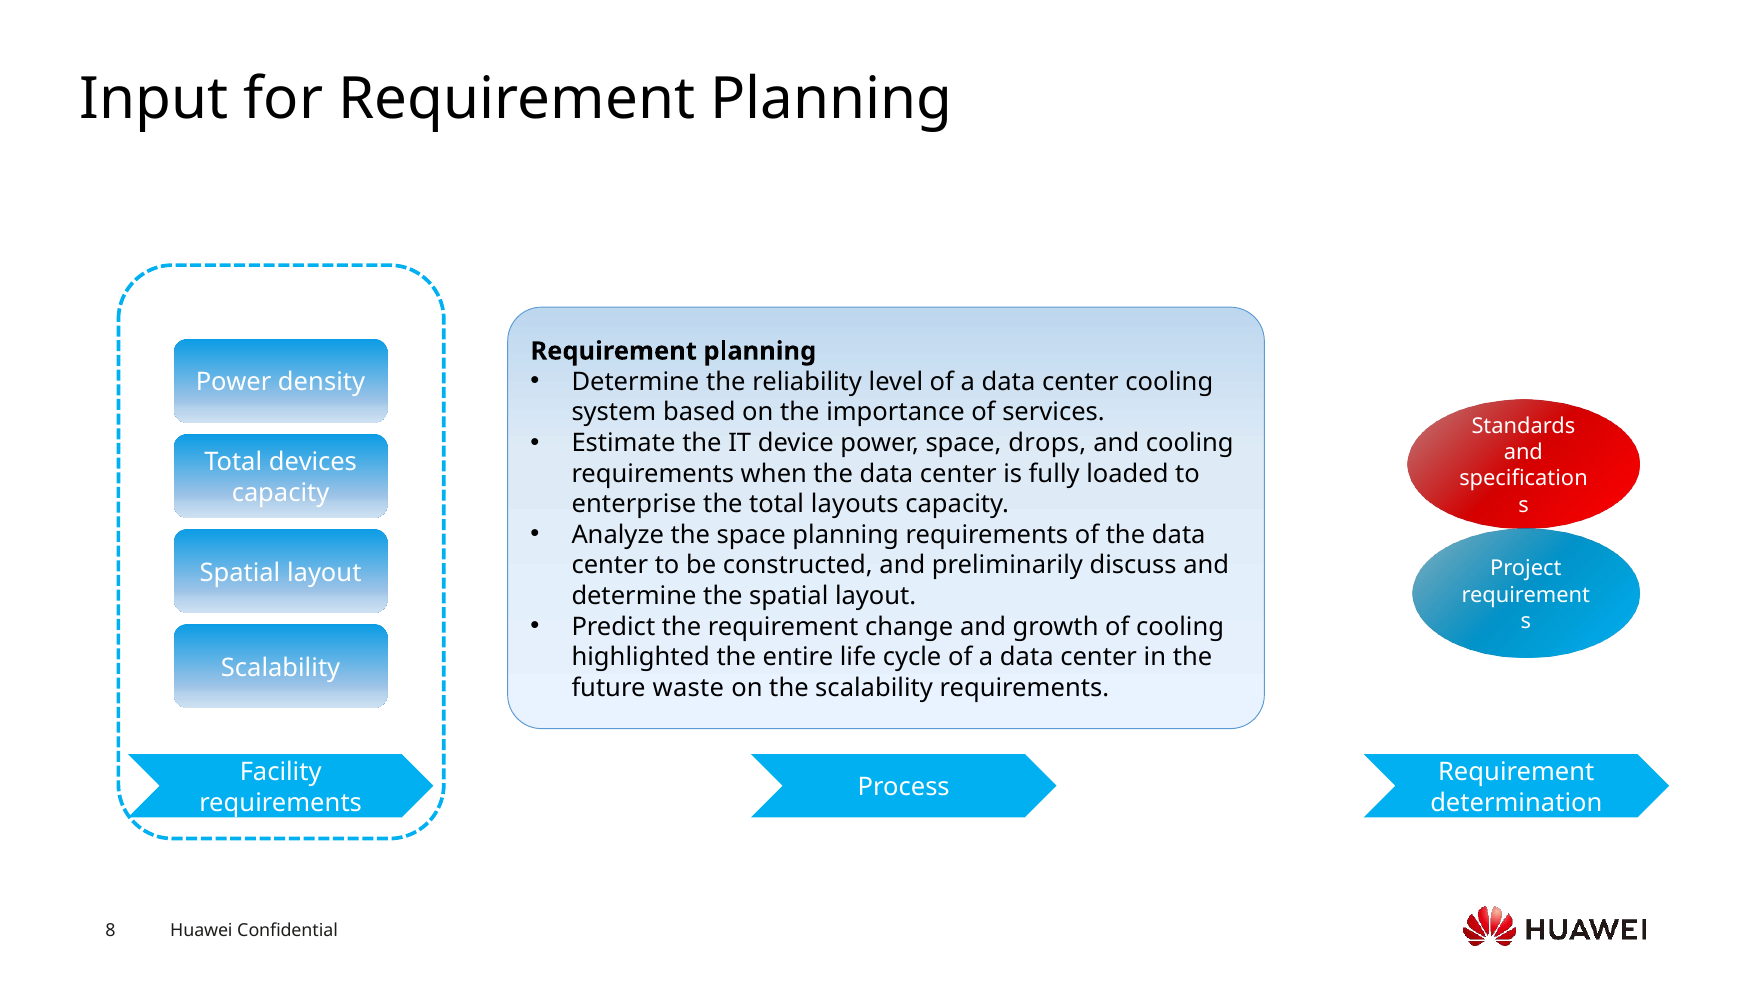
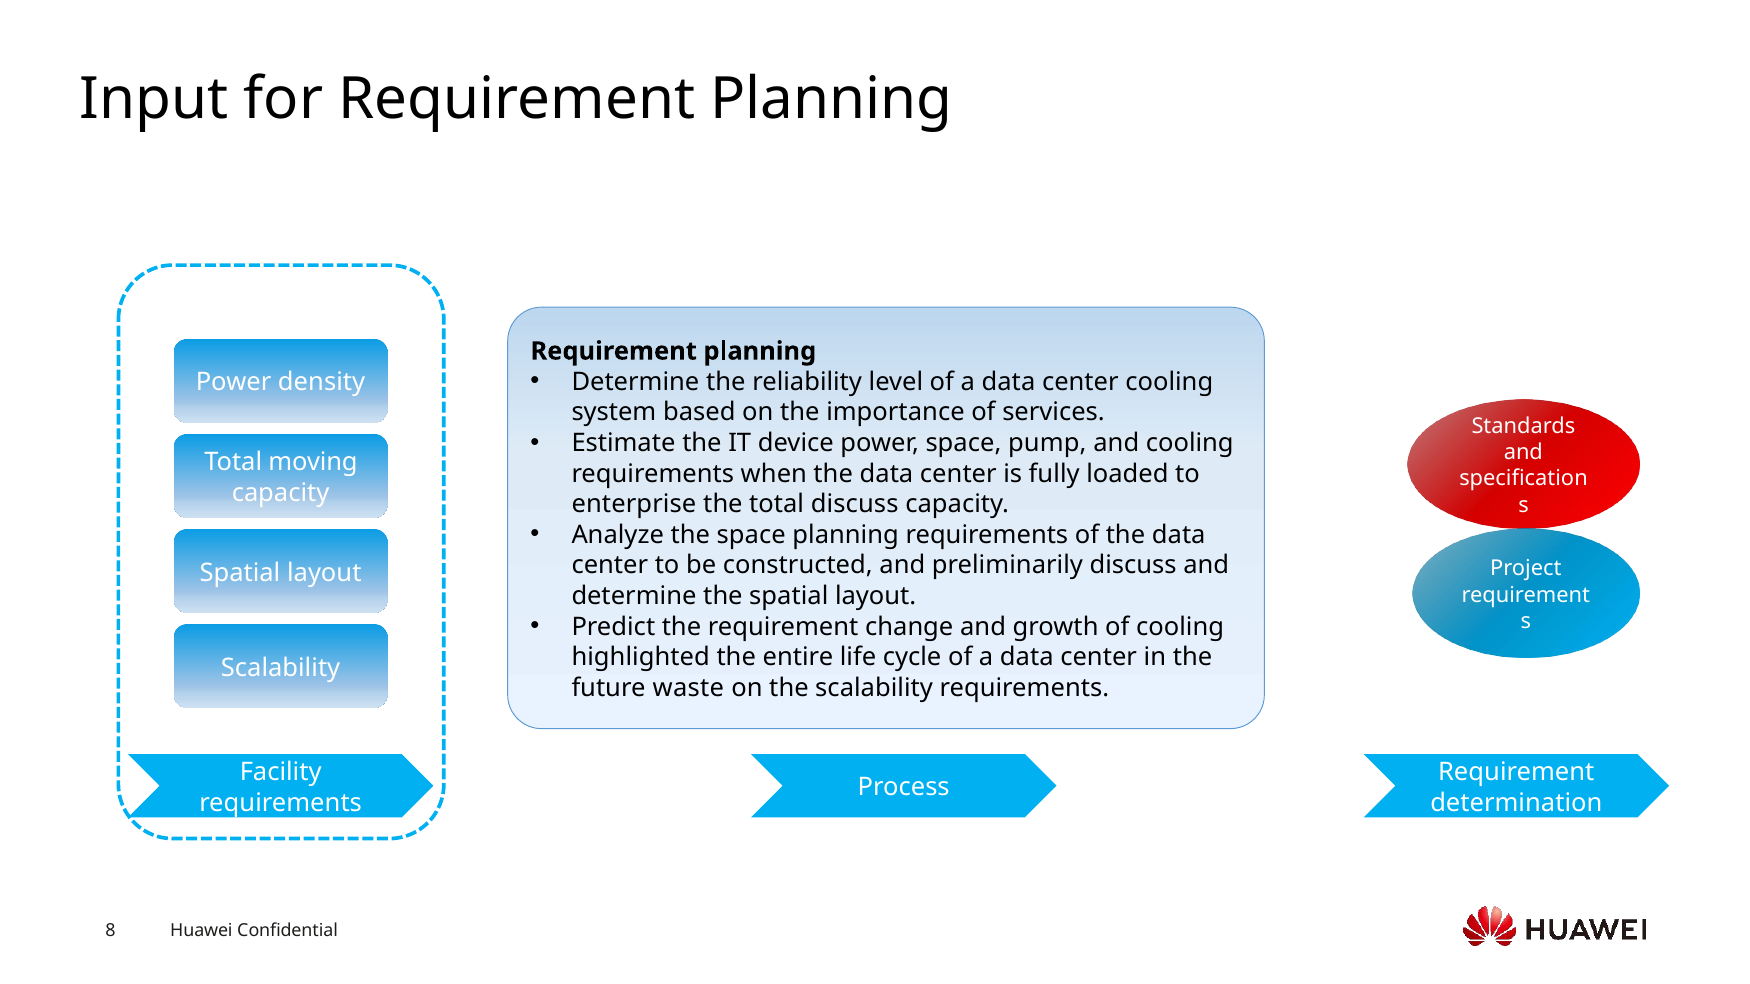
drops: drops -> pump
devices: devices -> moving
total layouts: layouts -> discuss
